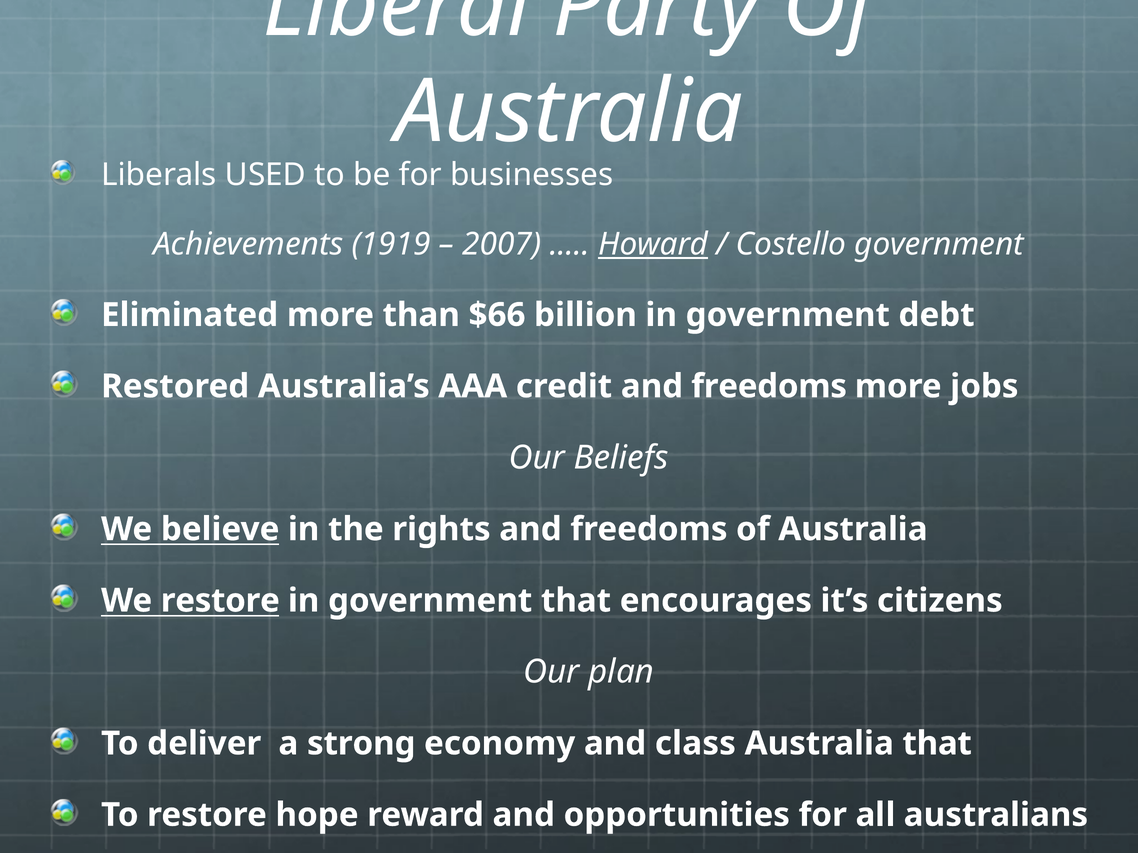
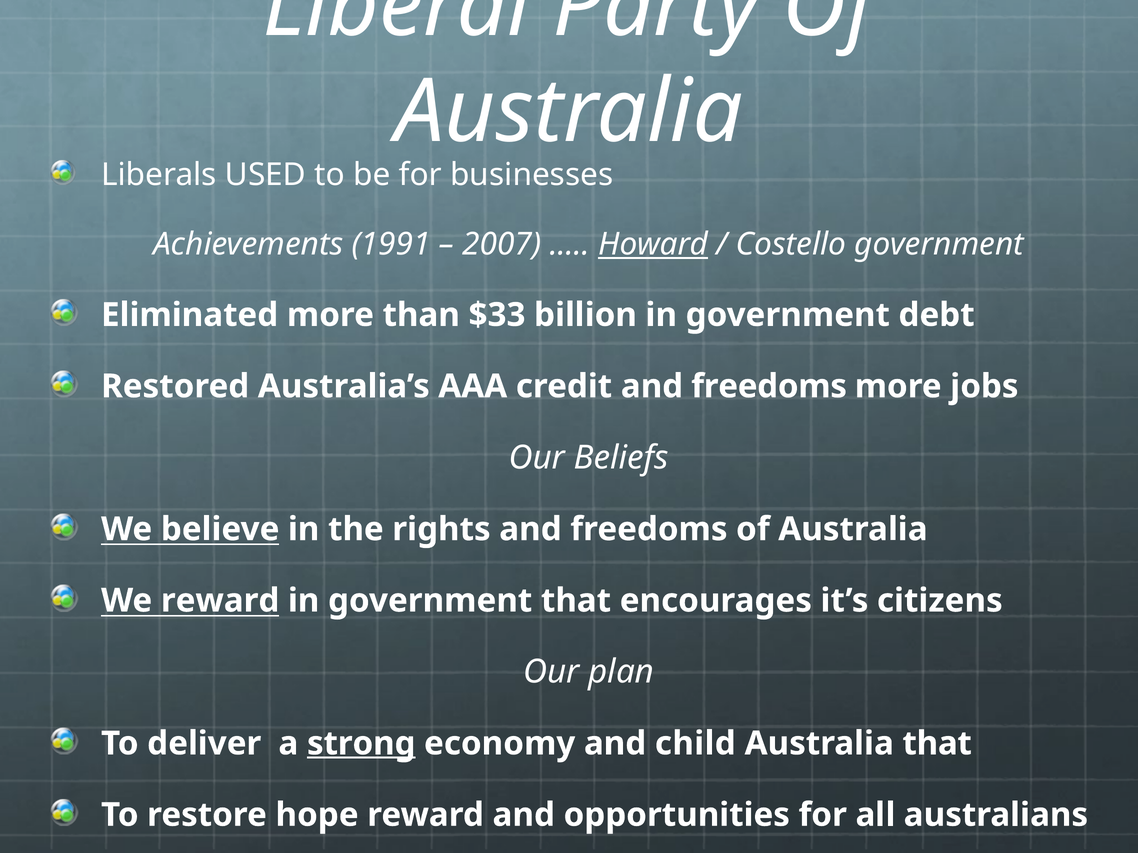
1919: 1919 -> 1991
$66: $66 -> $33
We restore: restore -> reward
strong underline: none -> present
class: class -> child
